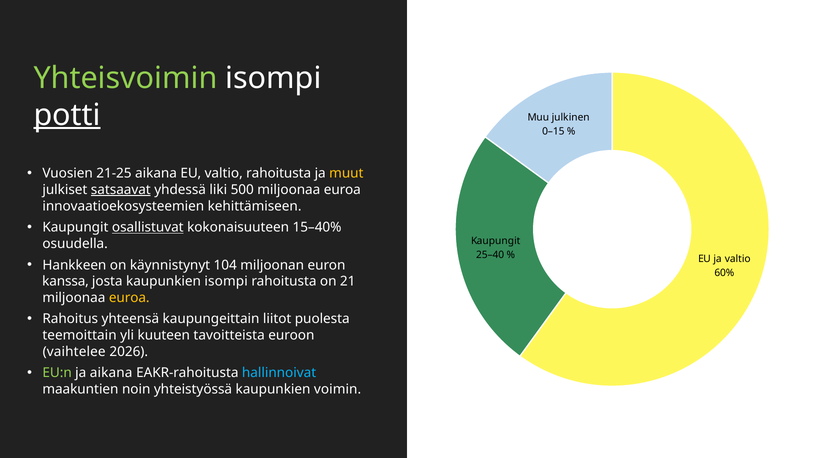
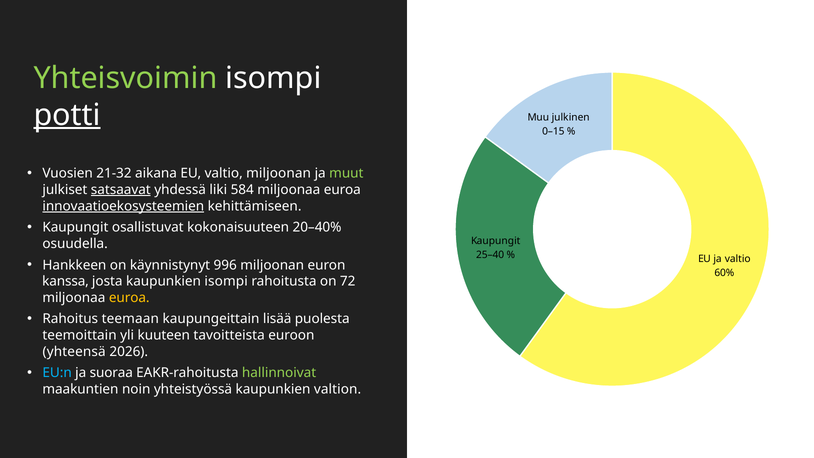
21-25: 21-25 -> 21-32
valtio rahoitusta: rahoitusta -> miljoonan
muut colour: yellow -> light green
500: 500 -> 584
innovaatioekosysteemien underline: none -> present
osallistuvat underline: present -> none
15–40%: 15–40% -> 20–40%
104: 104 -> 996
21: 21 -> 72
yhteensä: yhteensä -> teemaan
liitot: liitot -> lisää
vaihtelee: vaihtelee -> yhteensä
EU:n colour: light green -> light blue
ja aikana: aikana -> suoraa
hallinnoivat colour: light blue -> light green
voimin: voimin -> valtion
